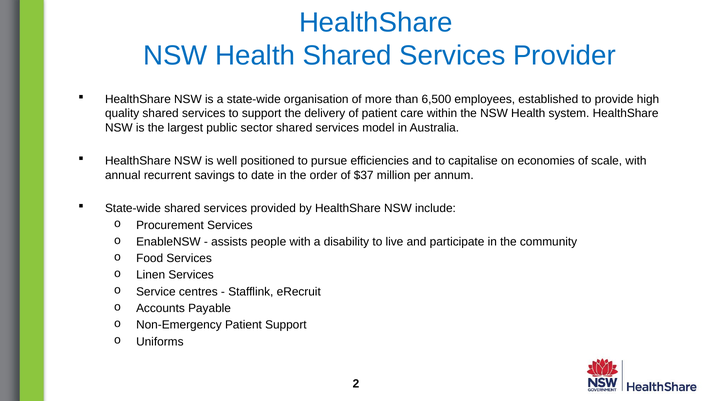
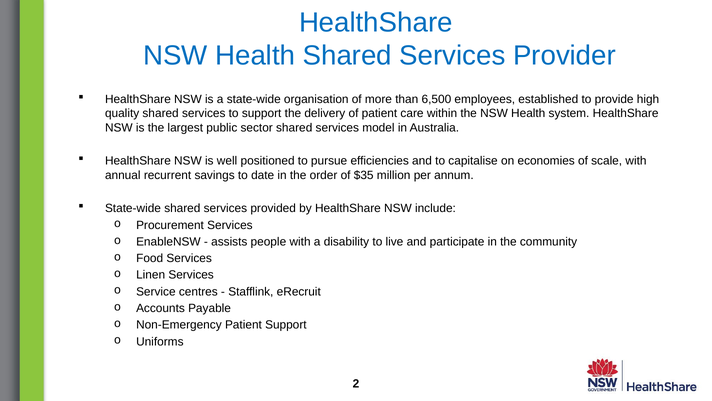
$37: $37 -> $35
